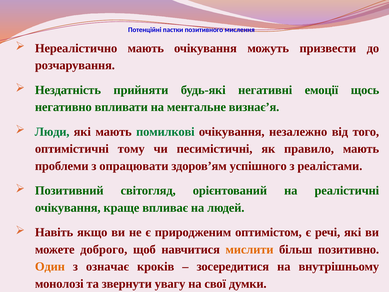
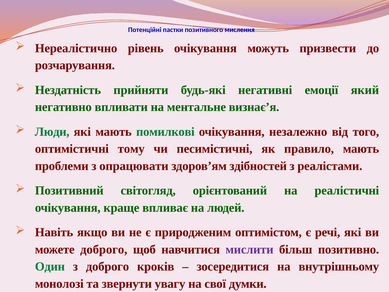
Нереалістично мають: мають -> рівень
щось: щось -> який
успішного: успішного -> здібностей
мислити colour: orange -> purple
Один colour: orange -> green
з означає: означає -> доброго
